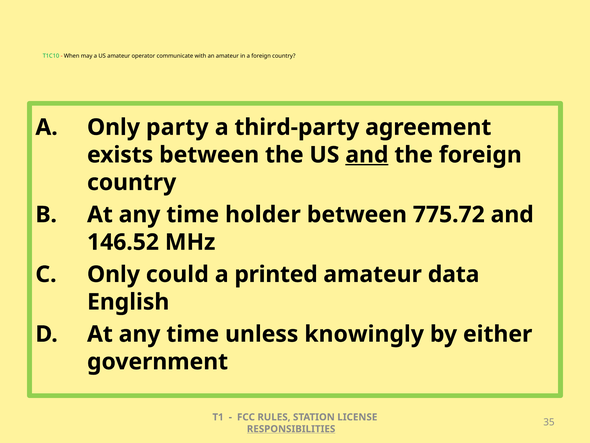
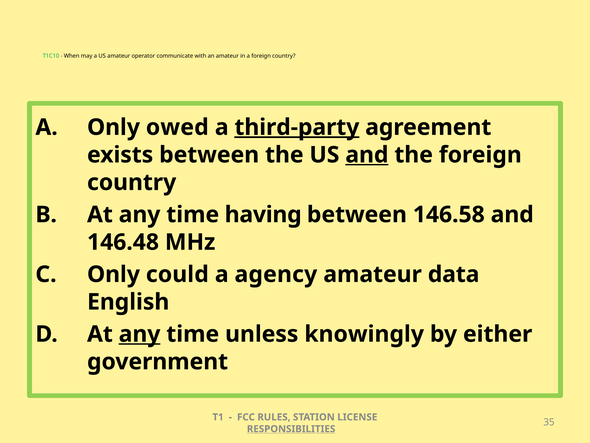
party: party -> owed
third-party underline: none -> present
holder: holder -> having
775.72: 775.72 -> 146.58
146.52: 146.52 -> 146.48
printed: printed -> agency
any at (140, 334) underline: none -> present
